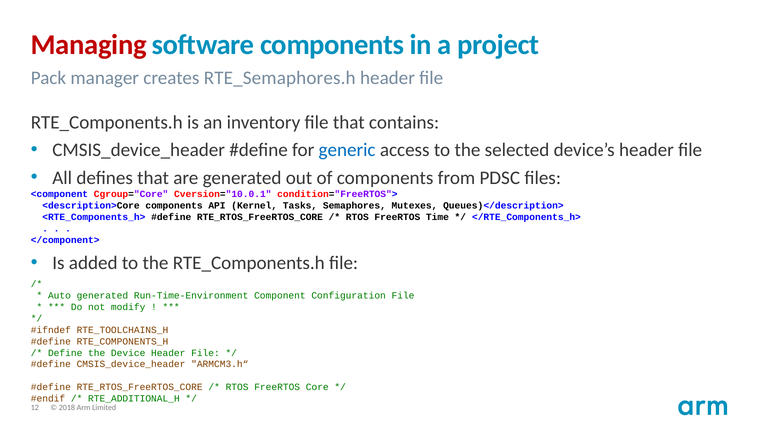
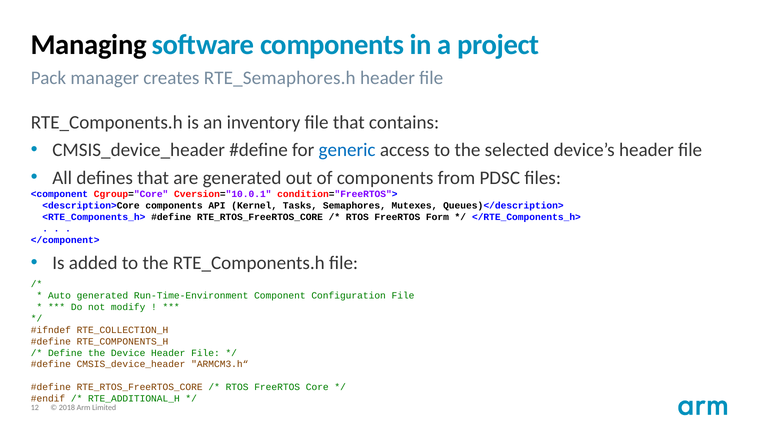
Managing colour: red -> black
Time: Time -> Form
RTE_TOOLCHAINS_H: RTE_TOOLCHAINS_H -> RTE_COLLECTION_H
